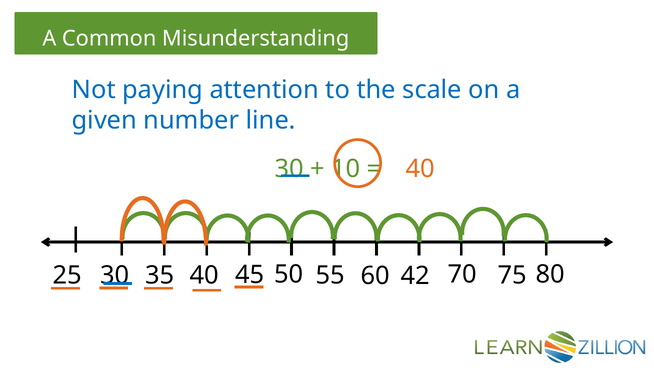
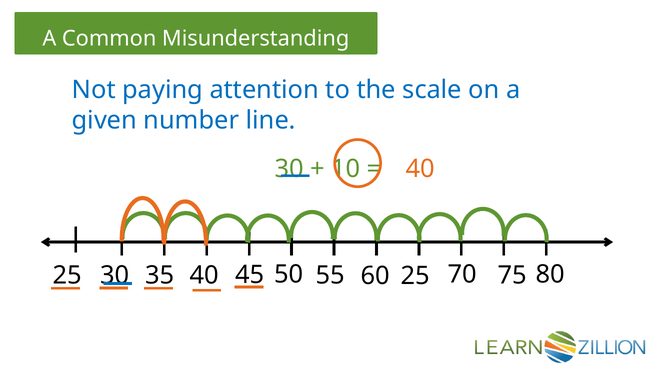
60 42: 42 -> 25
